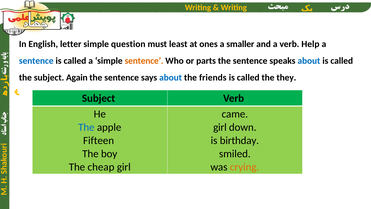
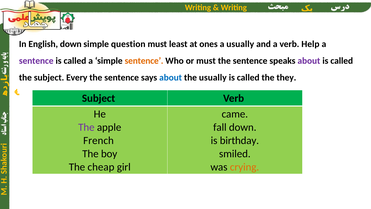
English letter: letter -> down
a smaller: smaller -> usually
sentence at (36, 61) colour: blue -> purple
or parts: parts -> must
about at (309, 61) colour: blue -> purple
Again: Again -> Every
the friends: friends -> usually
The at (86, 127) colour: blue -> purple
girl at (220, 127): girl -> fall
Fifteen: Fifteen -> French
